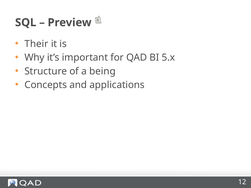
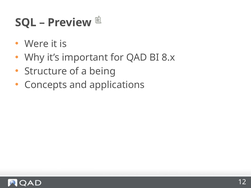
Their: Their -> Were
5.x: 5.x -> 8.x
